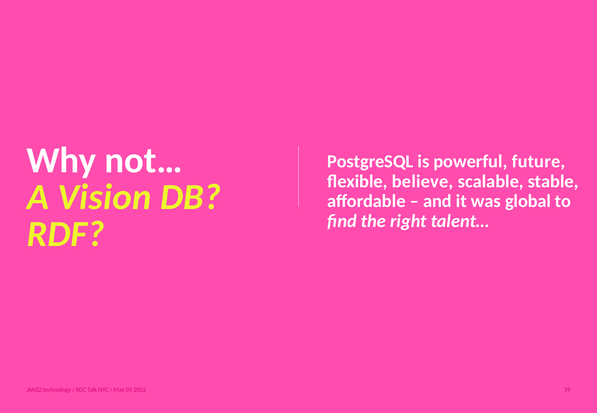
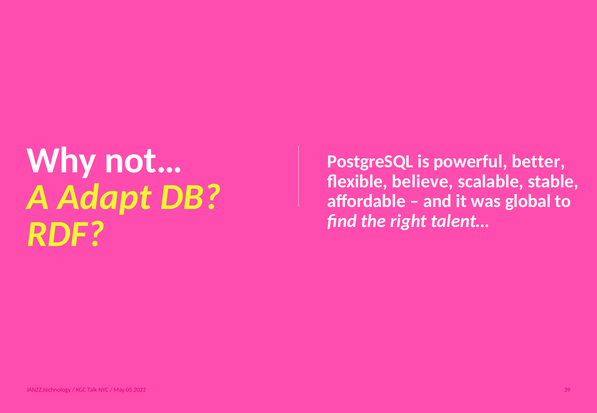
future: future -> better
Vision: Vision -> Adapt
